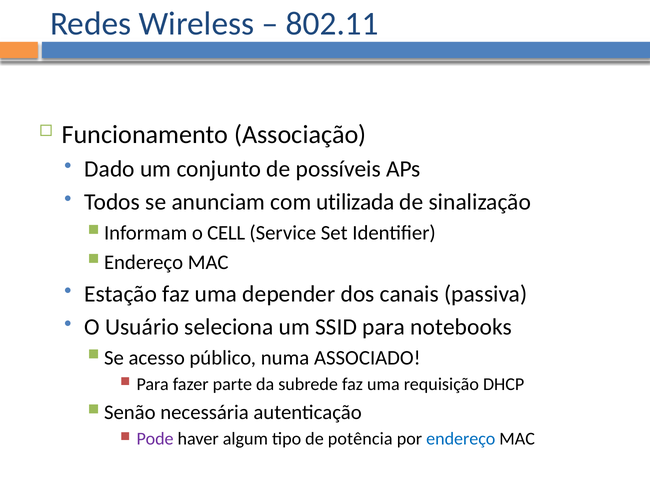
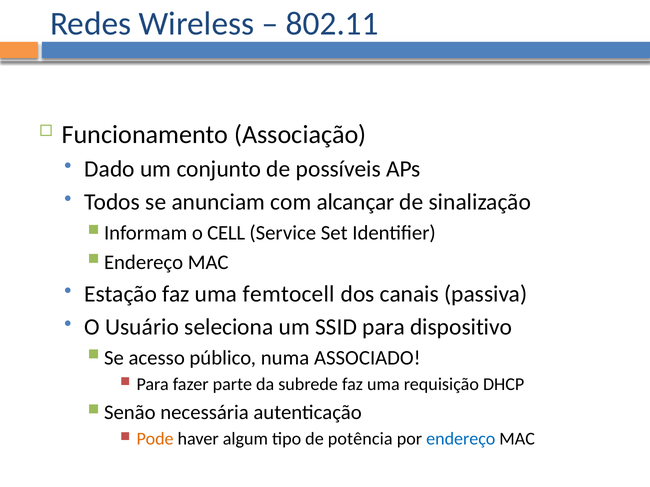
utilizada: utilizada -> alcançar
depender: depender -> femtocell
notebooks: notebooks -> dispositivo
Pode colour: purple -> orange
